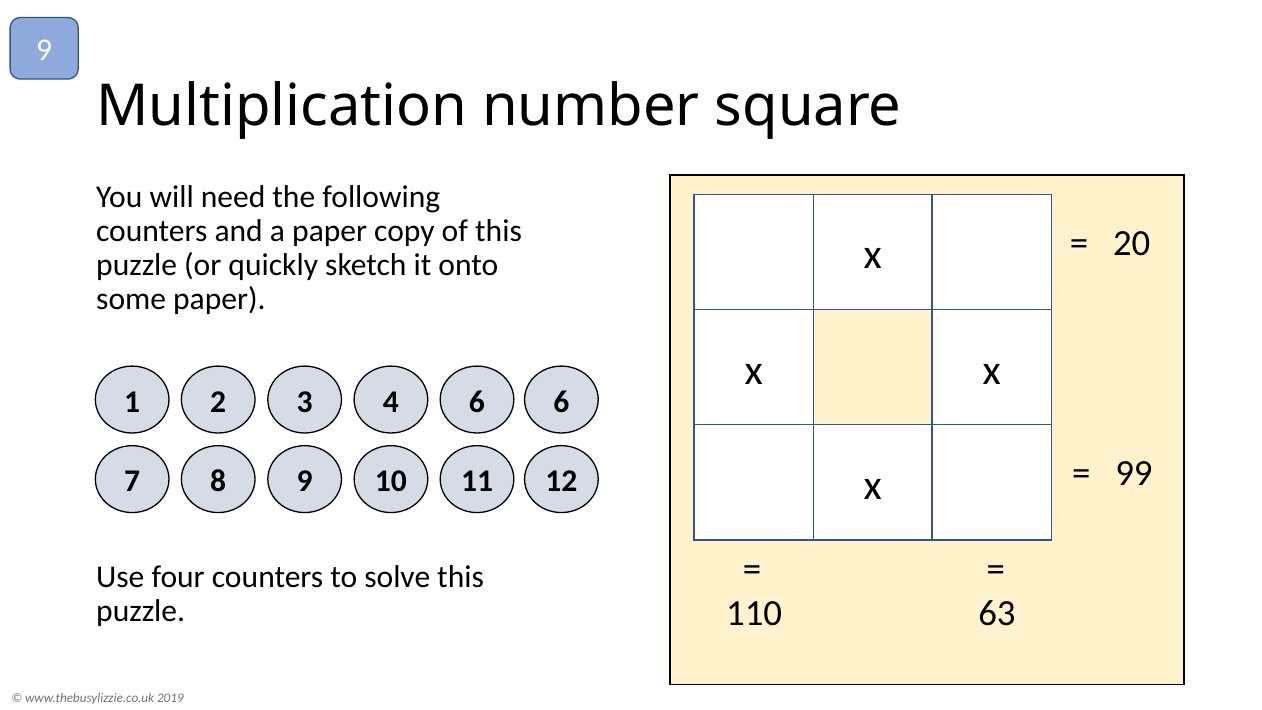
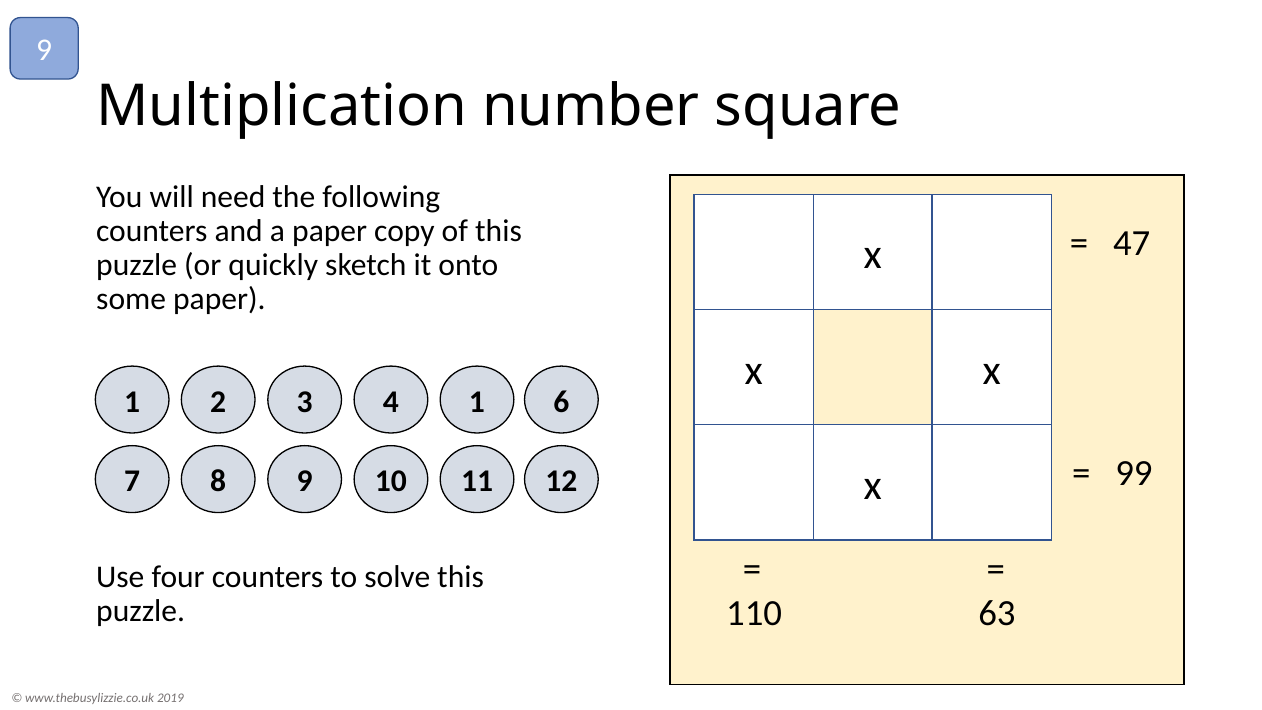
20: 20 -> 47
2 6: 6 -> 1
